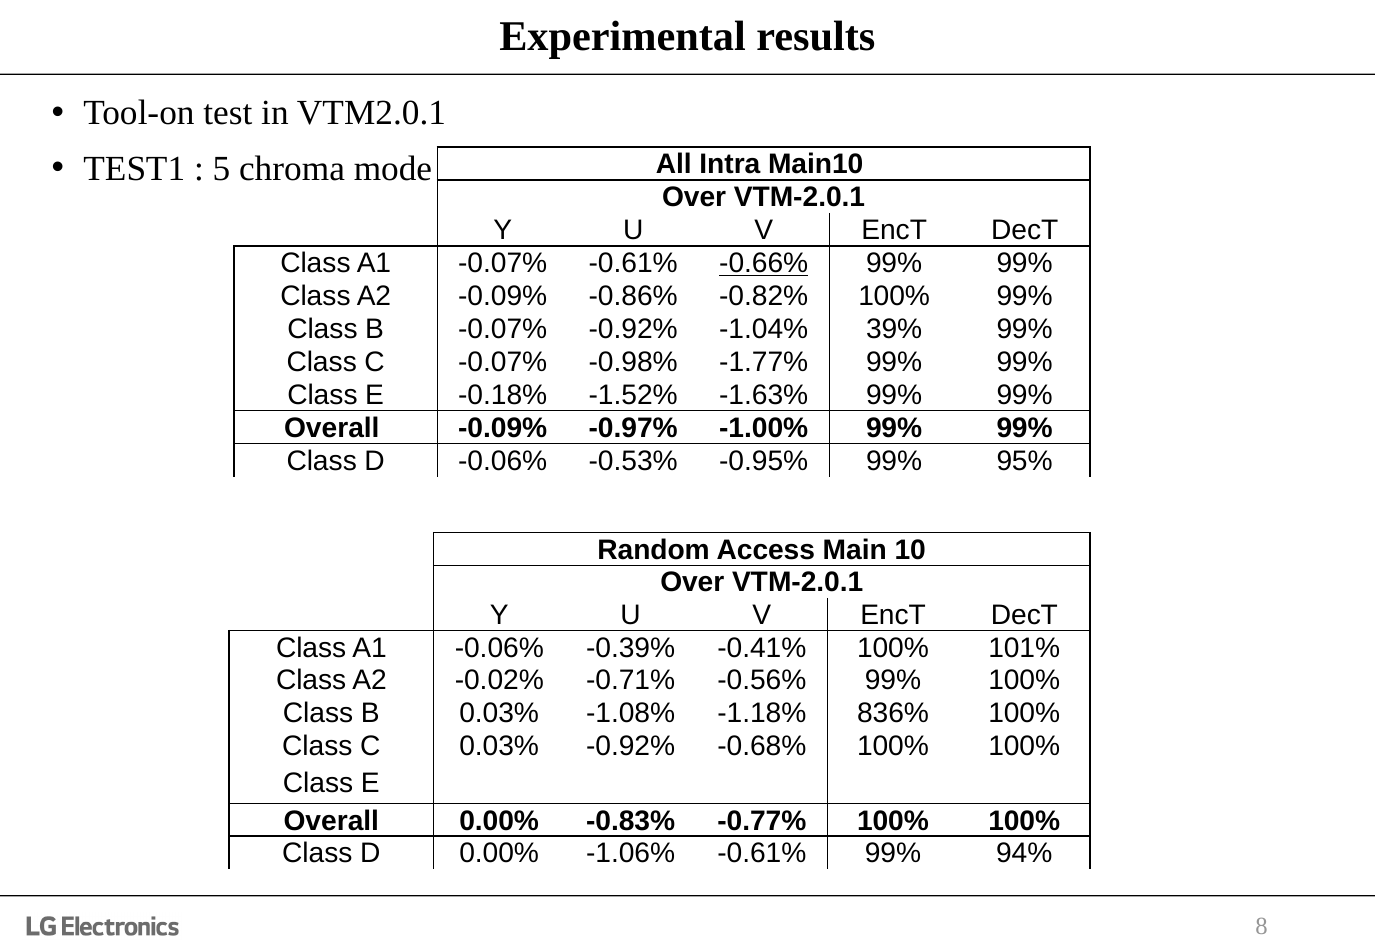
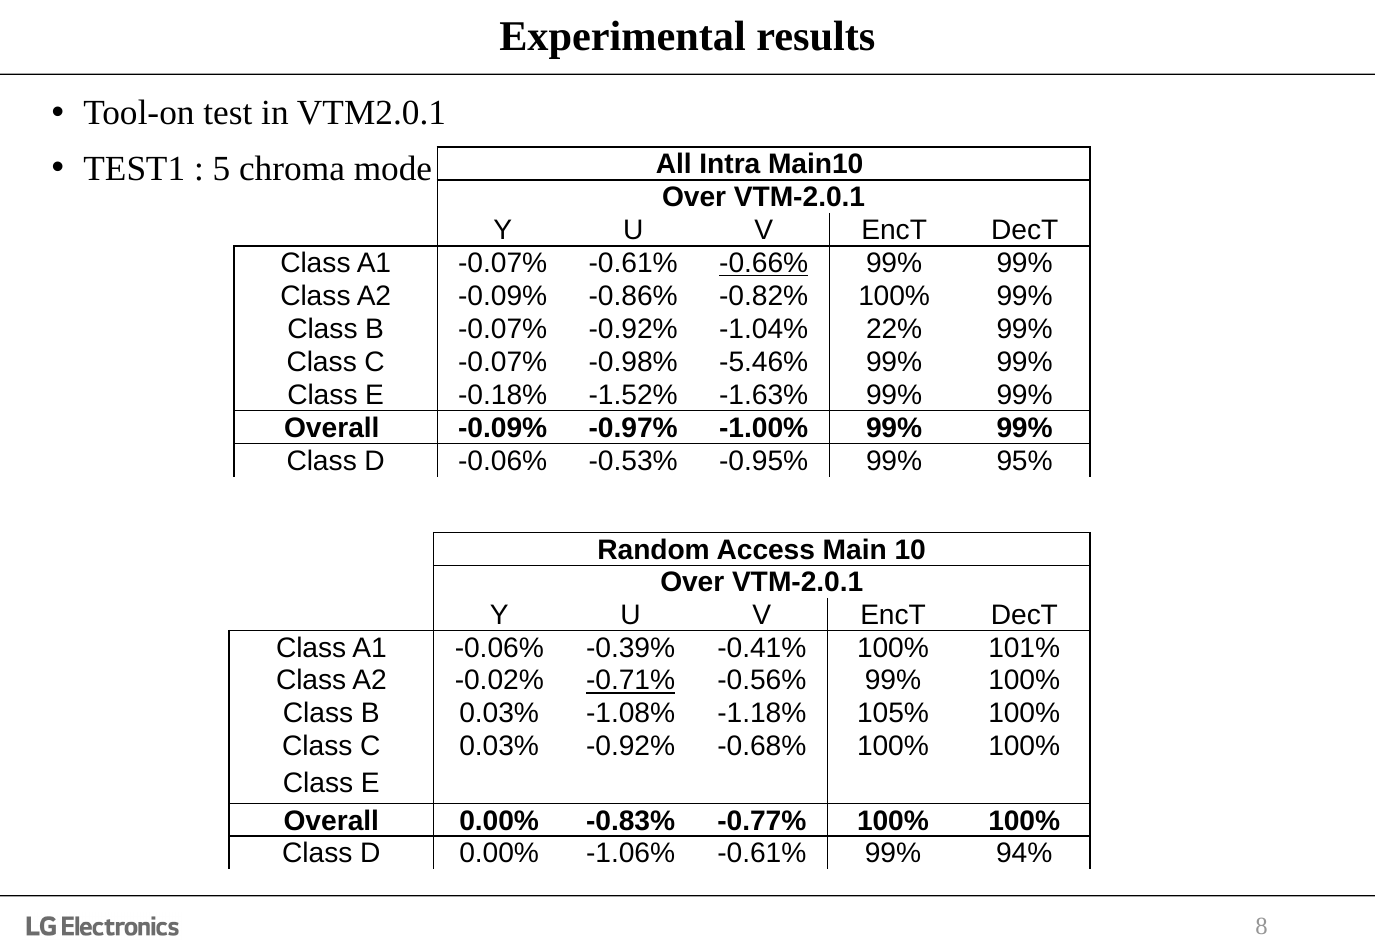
39%: 39% -> 22%
-1.77%: -1.77% -> -5.46%
-0.71% underline: none -> present
836%: 836% -> 105%
